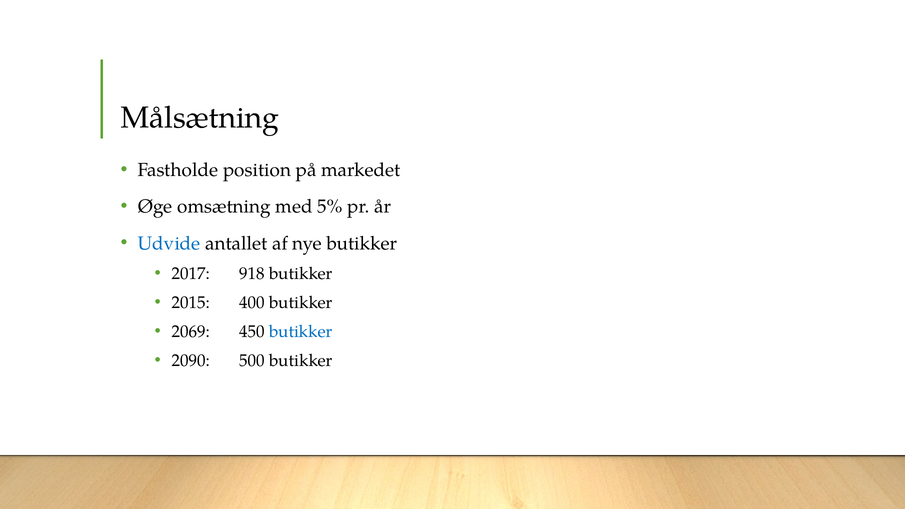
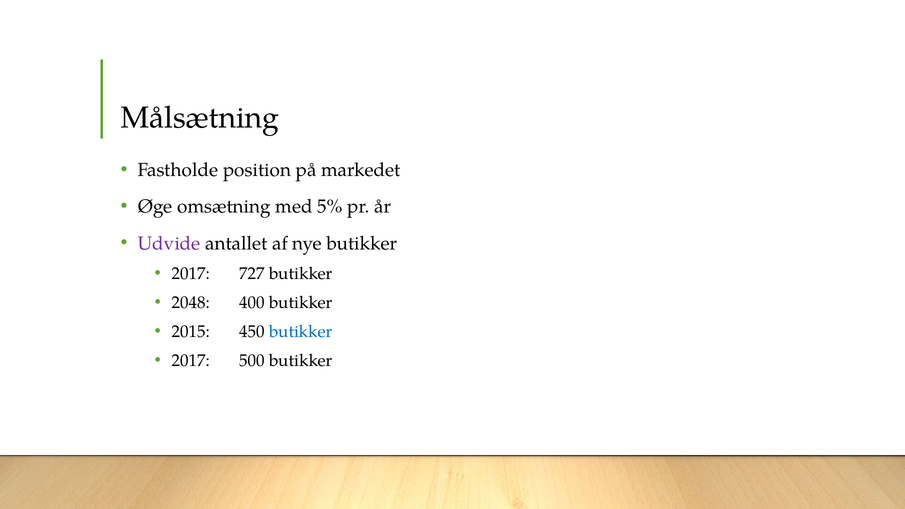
Udvide colour: blue -> purple
918: 918 -> 727
2015: 2015 -> 2048
2069: 2069 -> 2015
2090 at (191, 361): 2090 -> 2017
